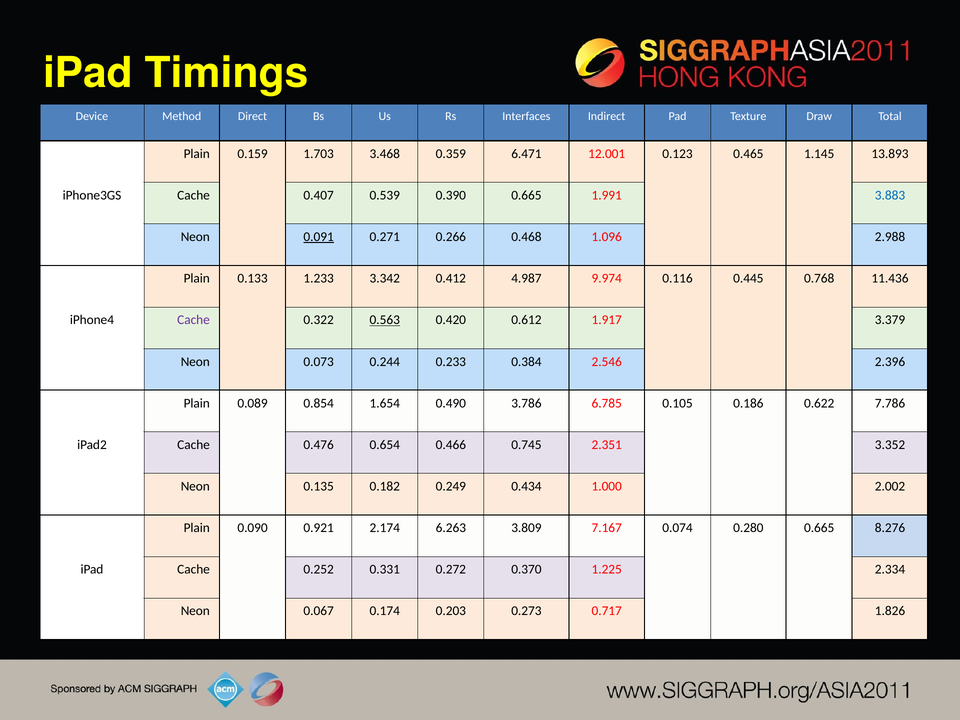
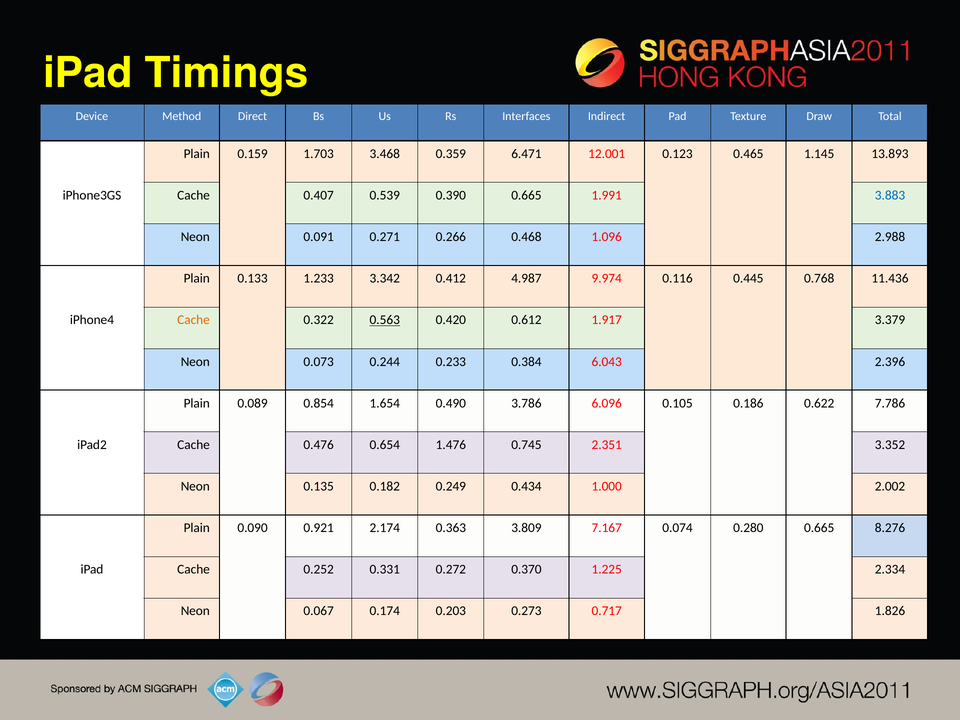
0.091 underline: present -> none
Cache at (194, 320) colour: purple -> orange
2.546: 2.546 -> 6.043
6.785: 6.785 -> 6.096
0.466: 0.466 -> 1.476
6.263: 6.263 -> 0.363
